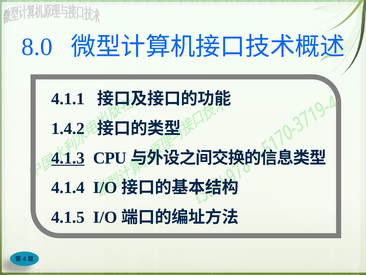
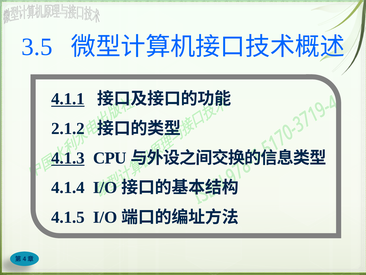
8.0: 8.0 -> 3.5
4.1.1 underline: none -> present
1.4.2: 1.4.2 -> 2.1.2
